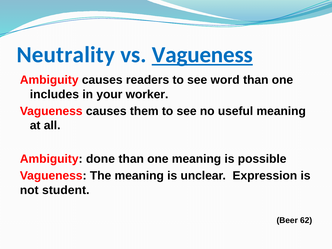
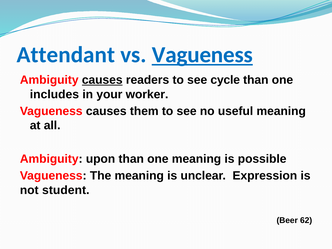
Neutrality: Neutrality -> Attendant
causes at (102, 80) underline: none -> present
word: word -> cycle
done: done -> upon
